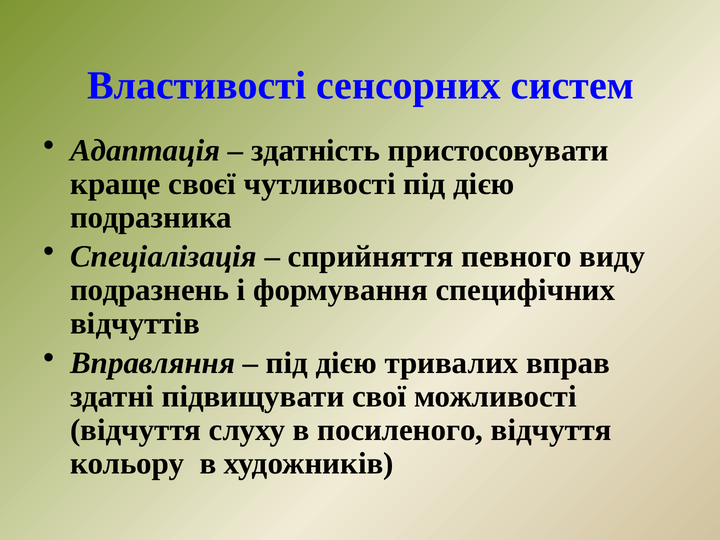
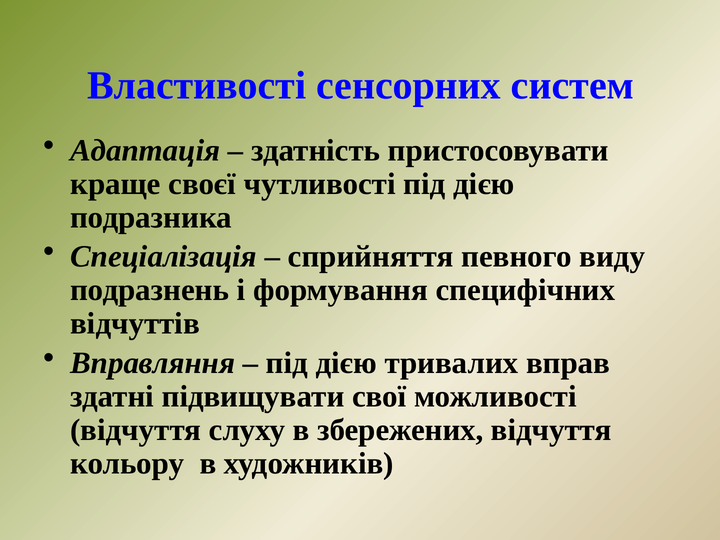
посиленого: посиленого -> збережених
